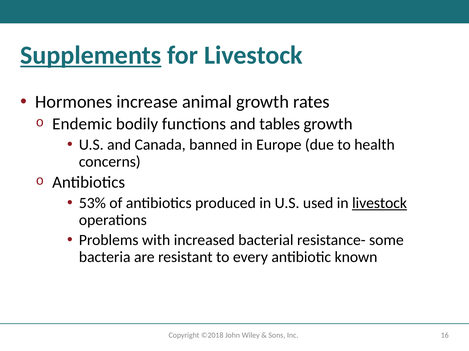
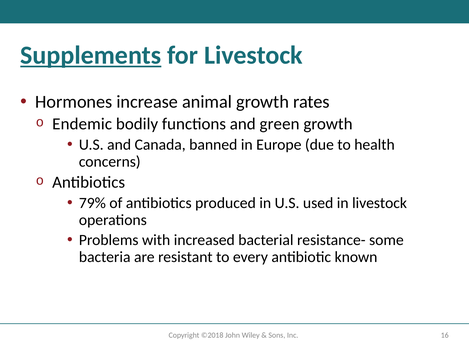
tables: tables -> green
53%: 53% -> 79%
livestock at (380, 204) underline: present -> none
